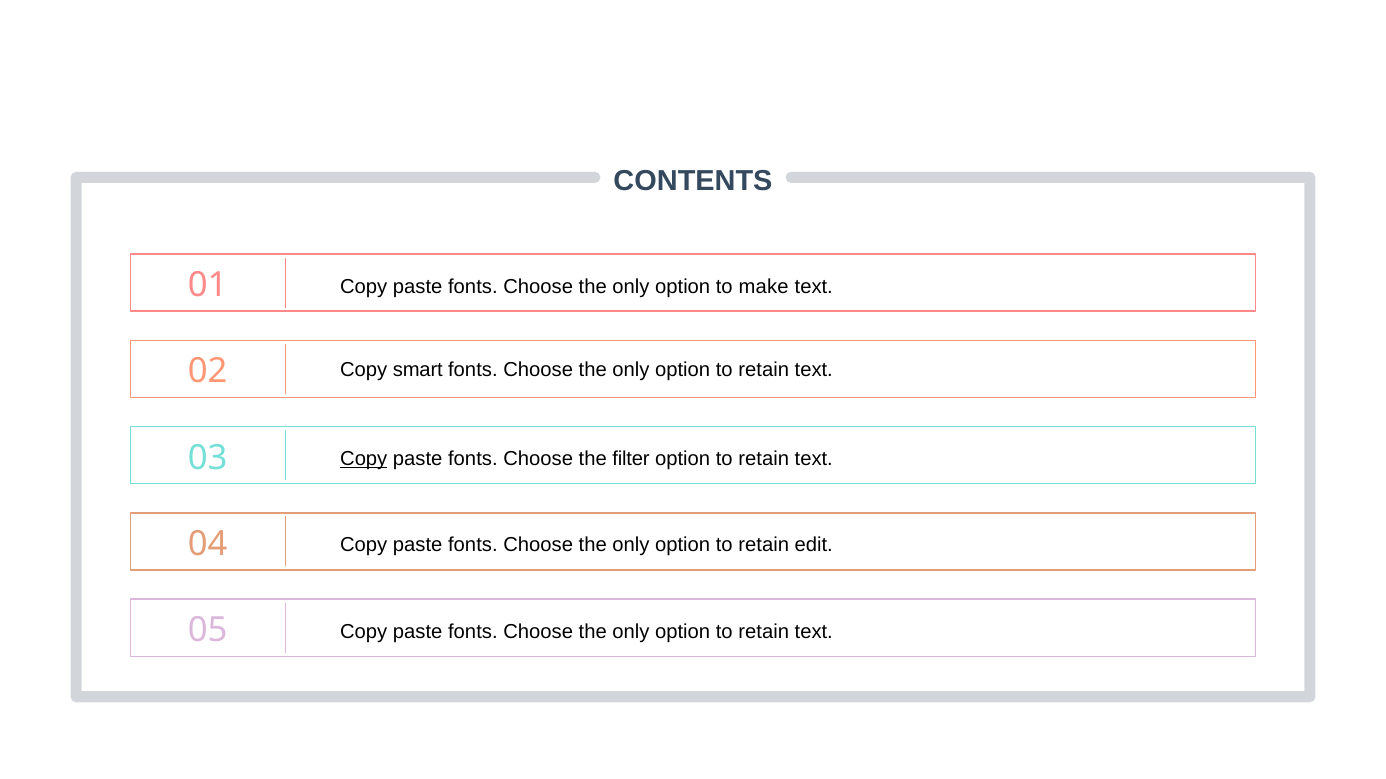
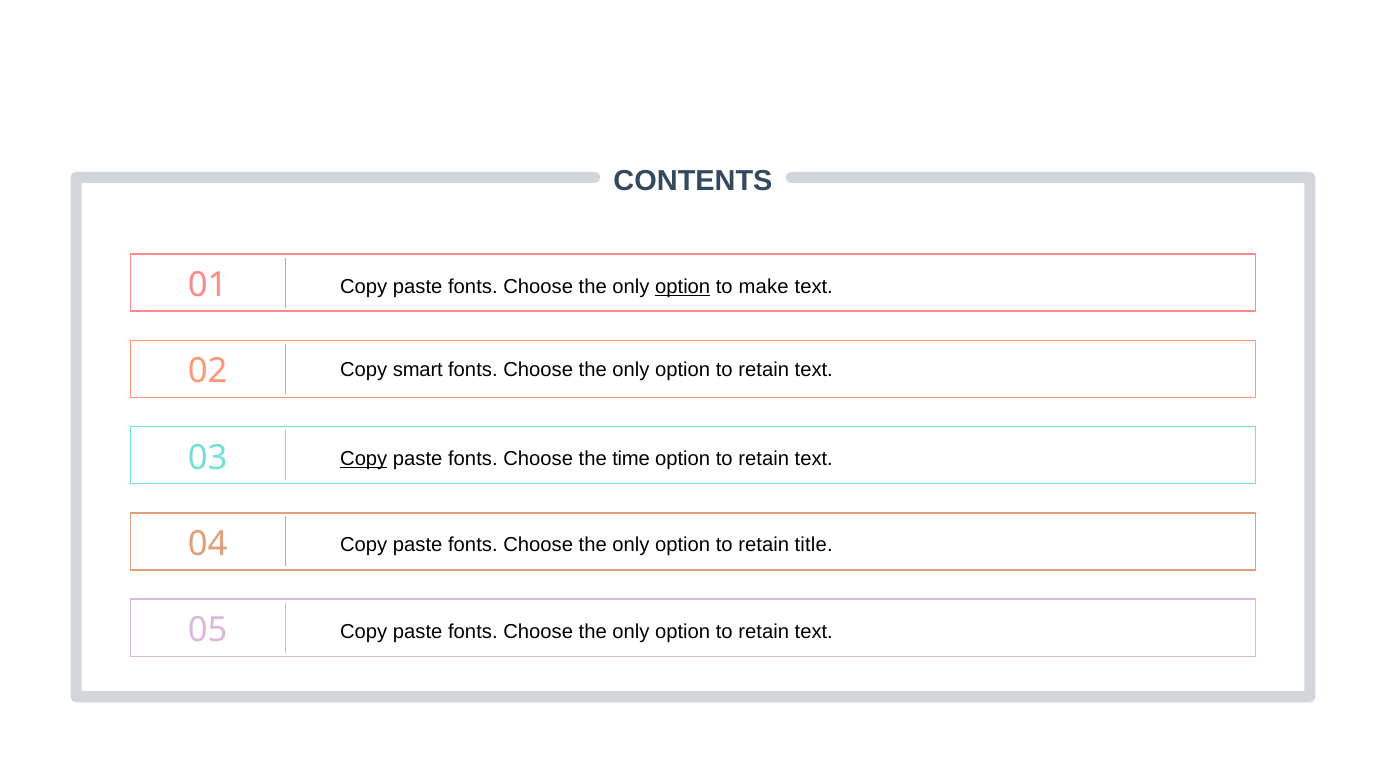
option at (683, 287) underline: none -> present
filter: filter -> time
edit: edit -> title
